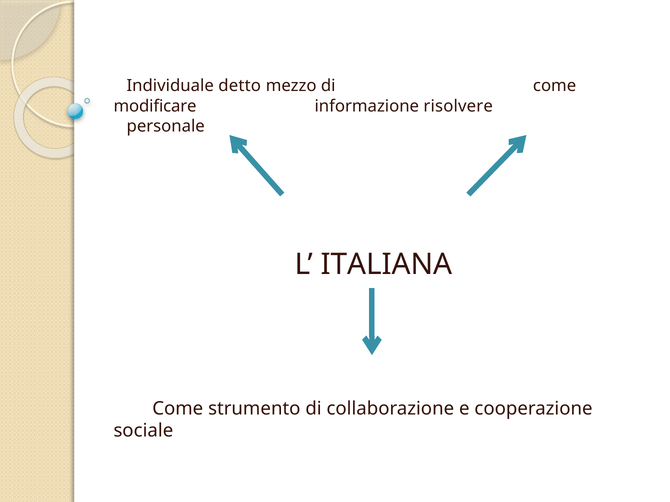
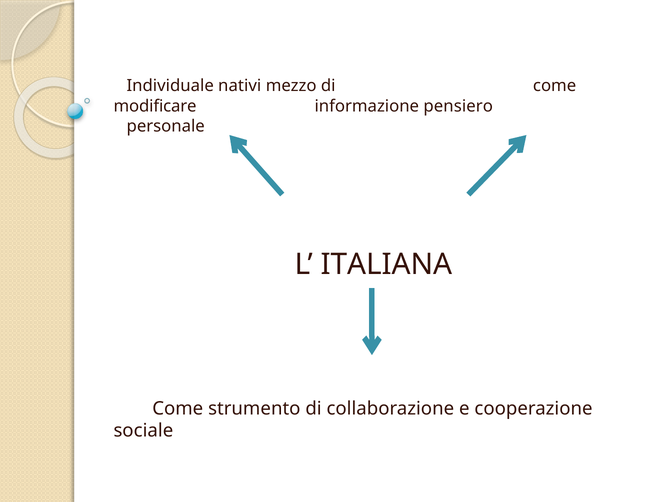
detto: detto -> nativi
risolvere: risolvere -> pensiero
